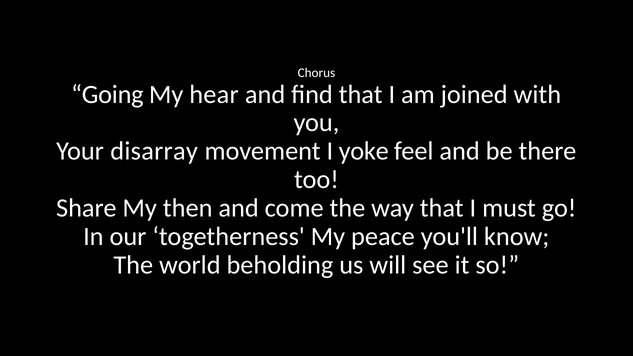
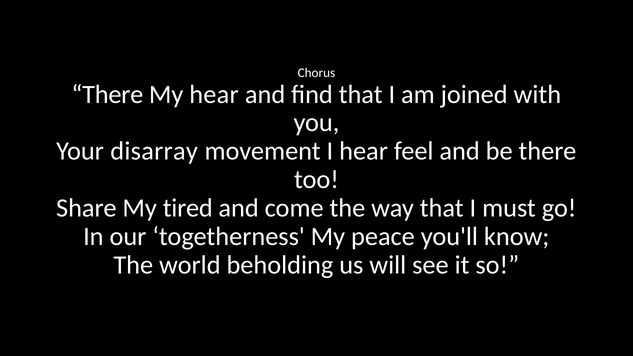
Going at (107, 94): Going -> There
I yoke: yoke -> hear
then: then -> tired
